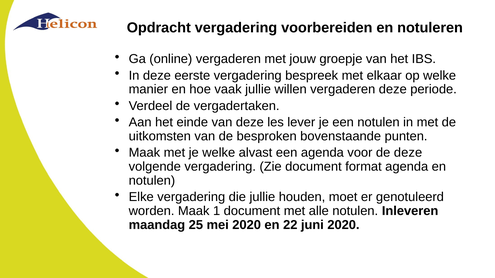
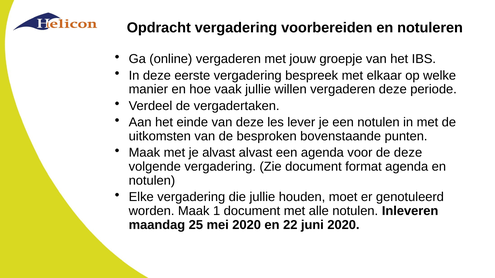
je welke: welke -> alvast
